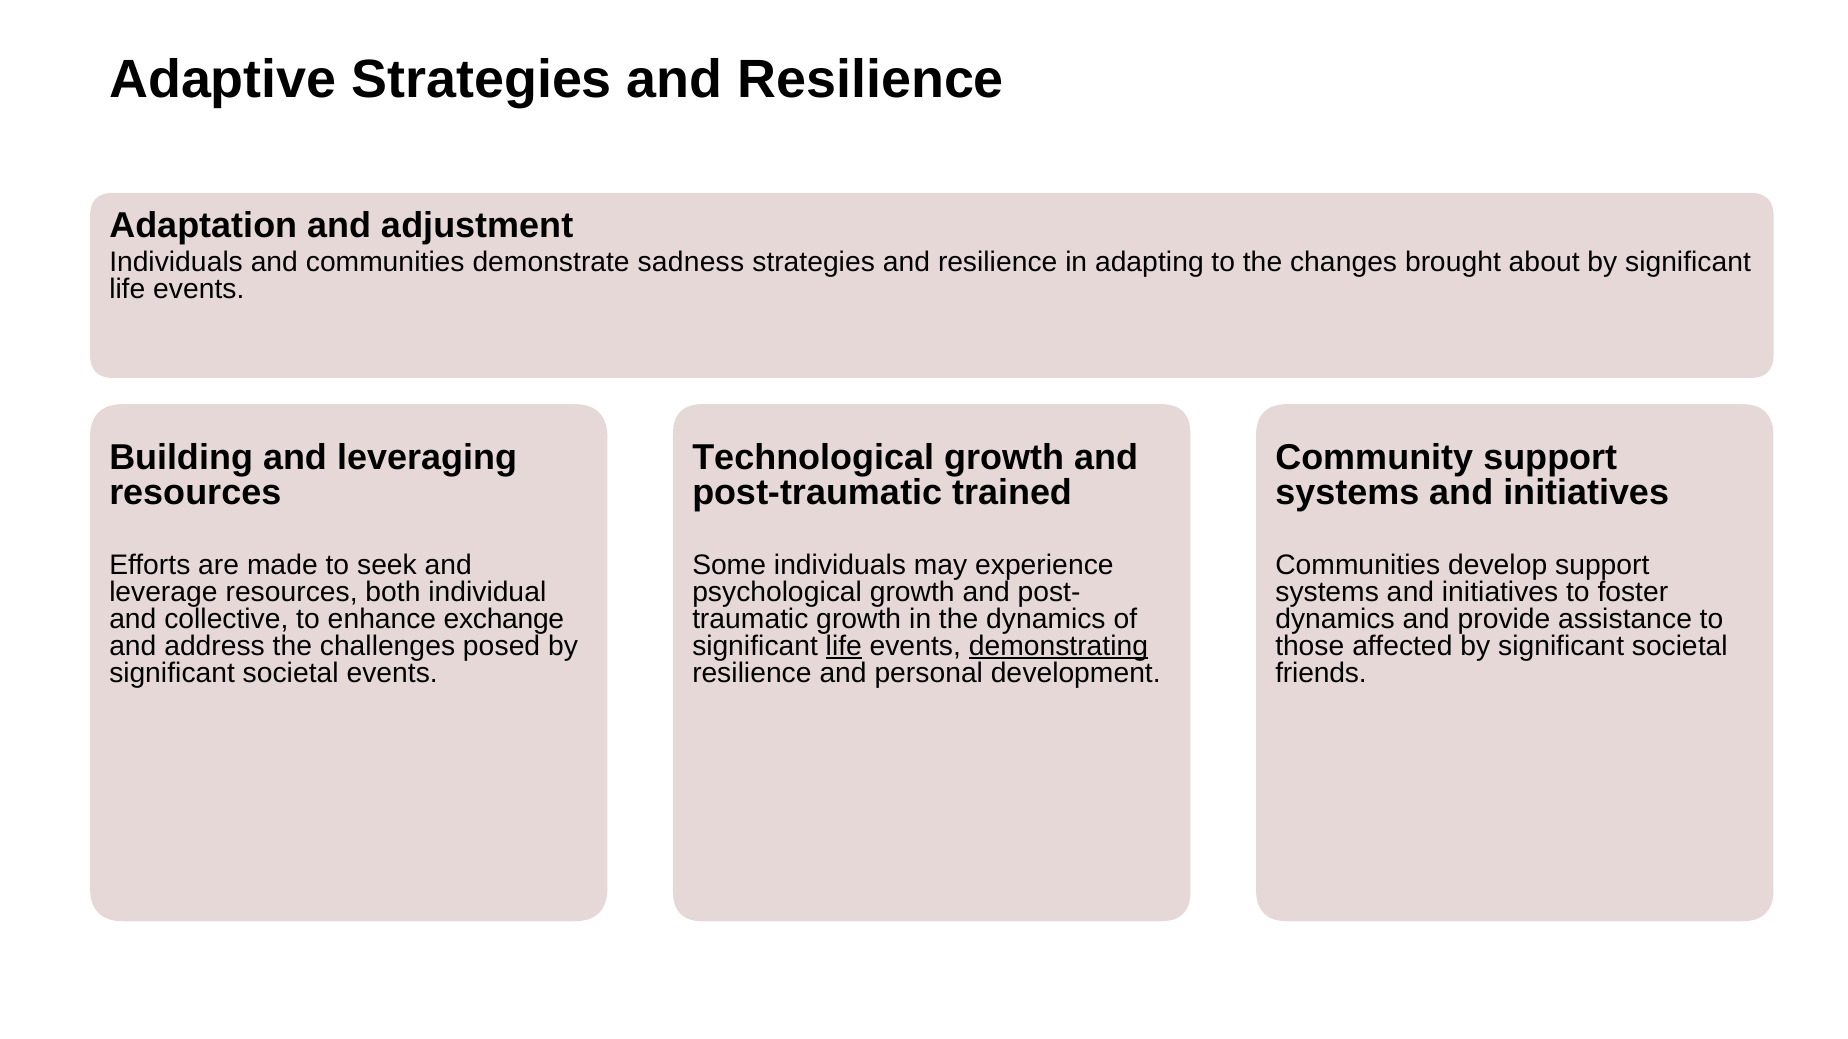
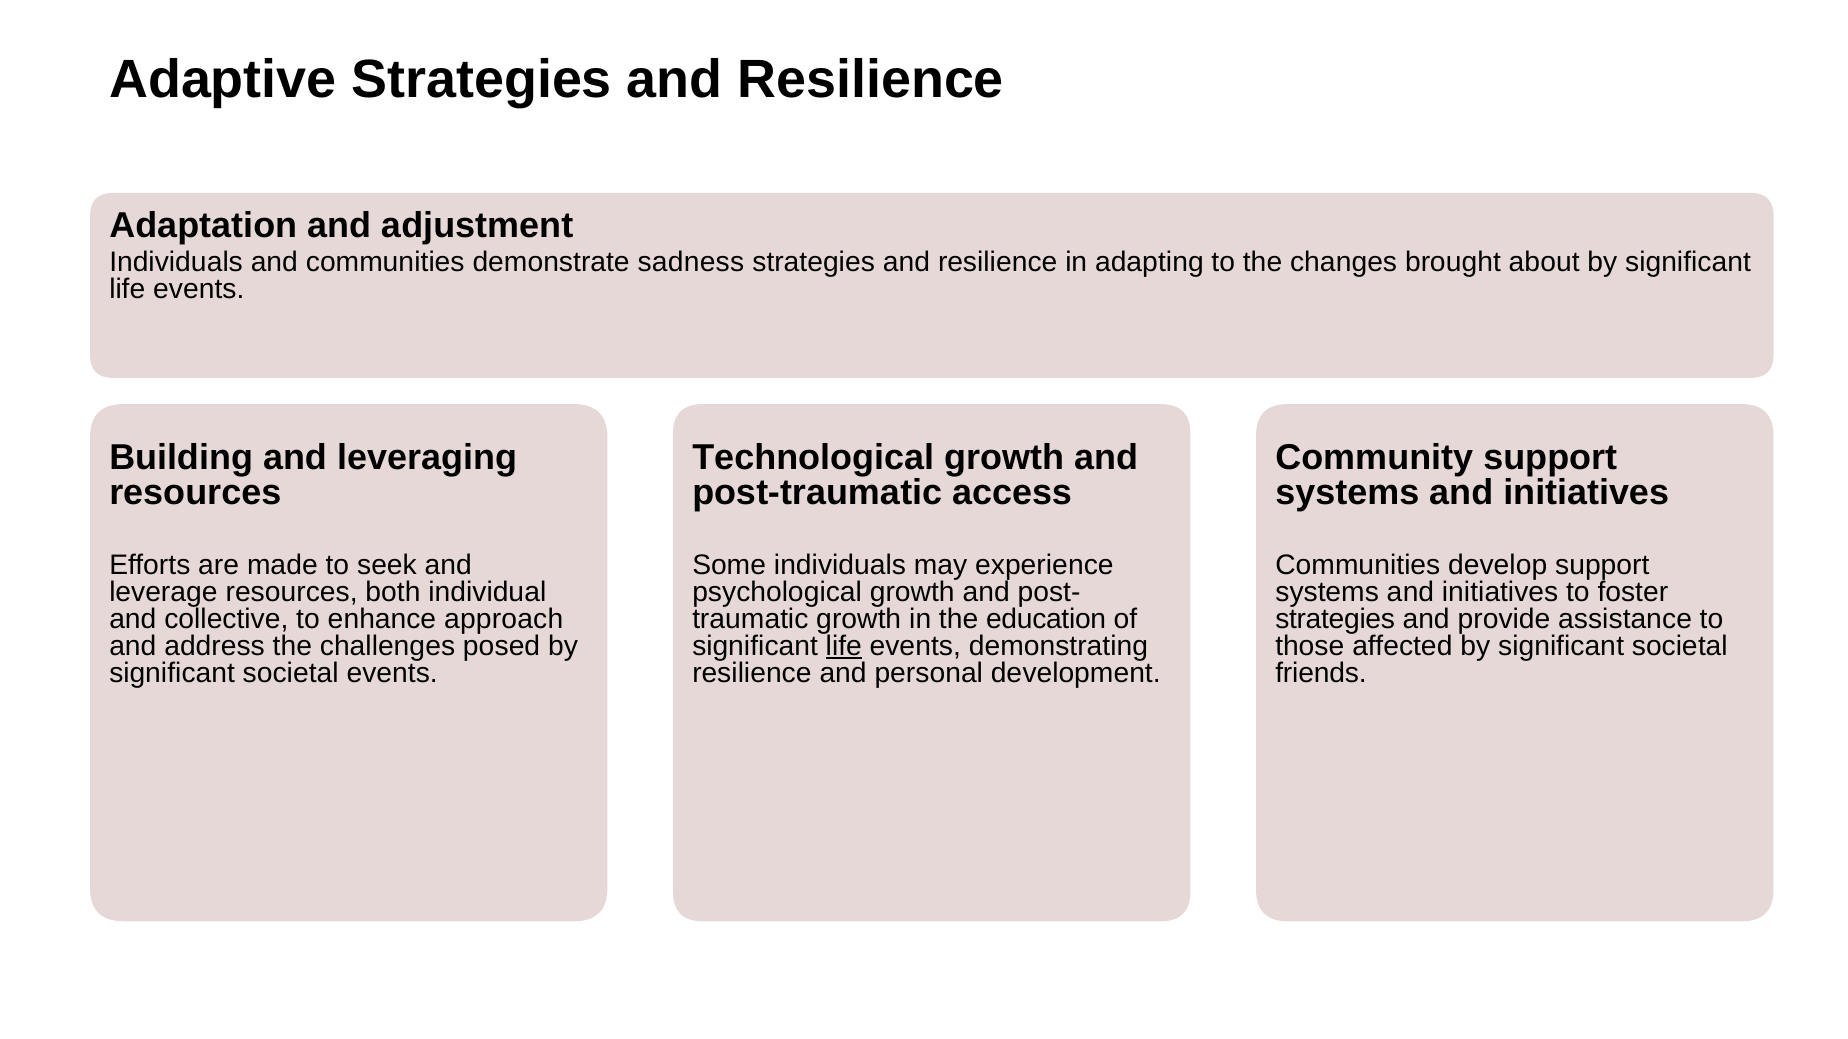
trained: trained -> access
exchange: exchange -> approach
the dynamics: dynamics -> education
dynamics at (1335, 619): dynamics -> strategies
demonstrating underline: present -> none
